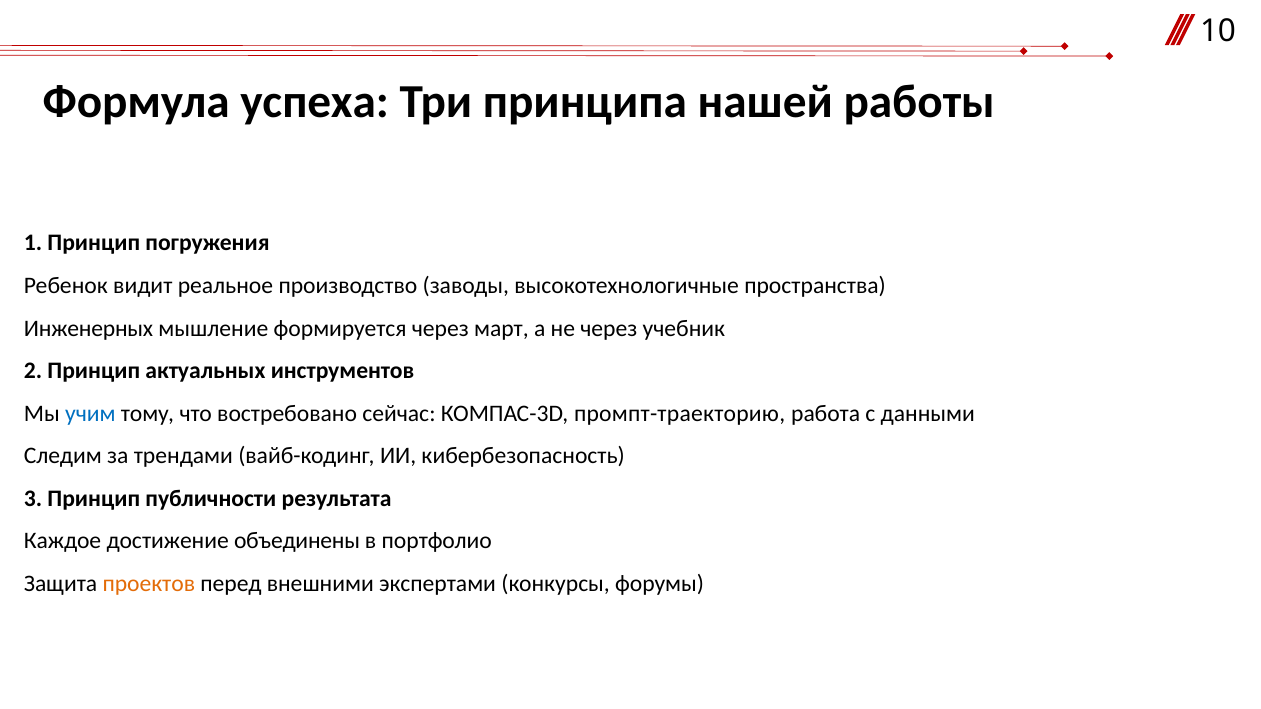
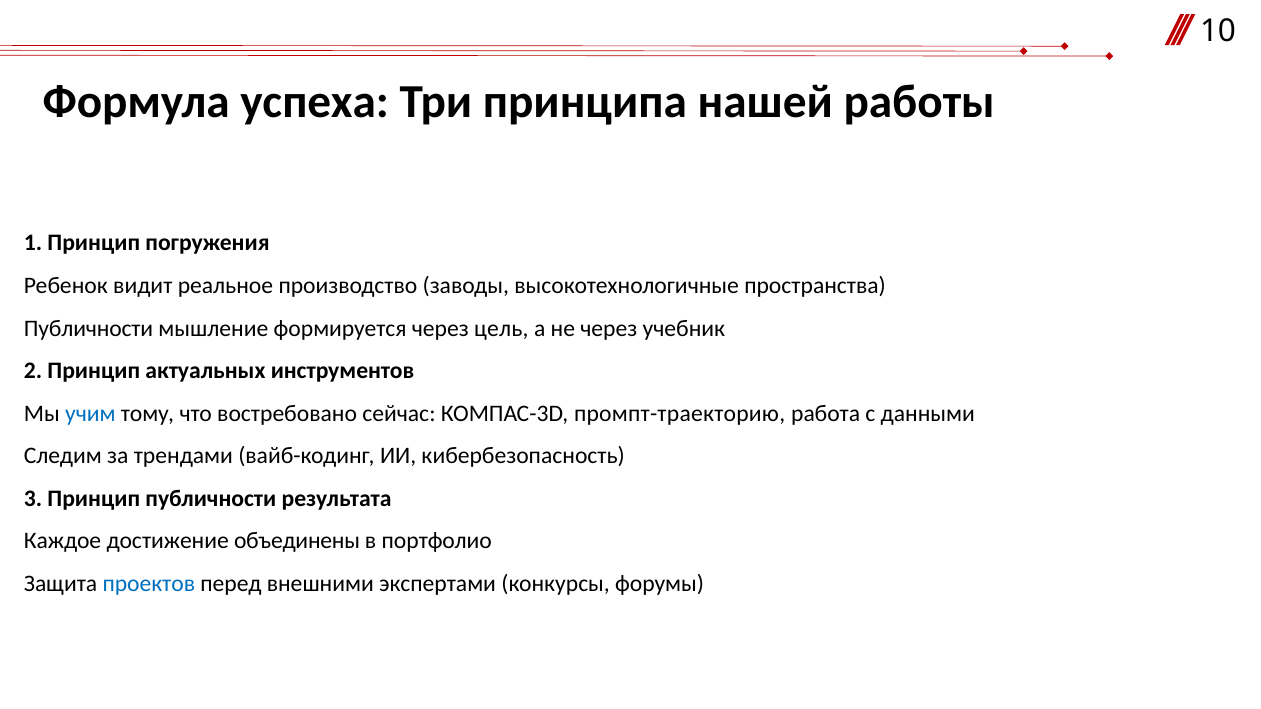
Инженерных at (89, 328): Инженерных -> Публичности
март: март -> цель
проектов colour: orange -> blue
